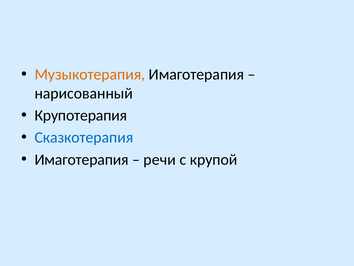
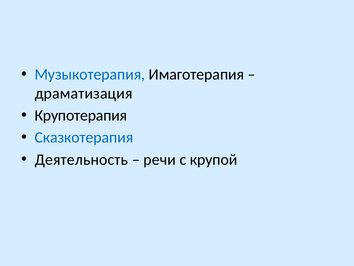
Музыкотерапия colour: orange -> blue
нарисованный: нарисованный -> драматизация
Имаготерапия at (82, 159): Имаготерапия -> Деятельность
